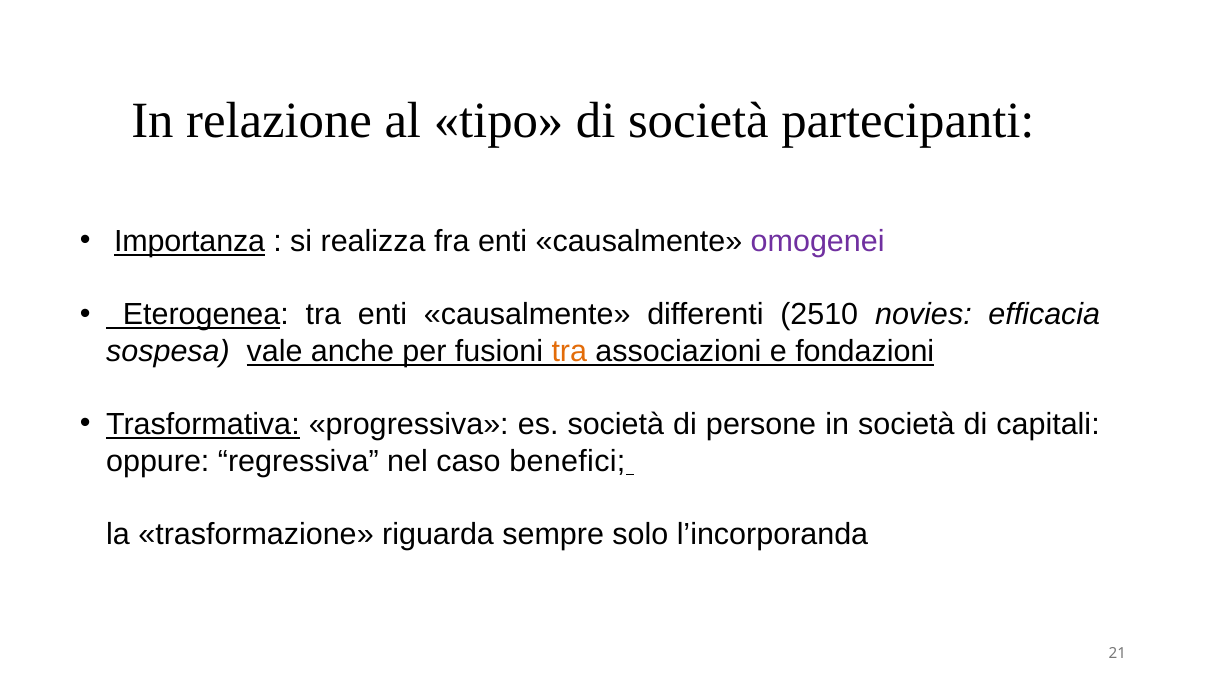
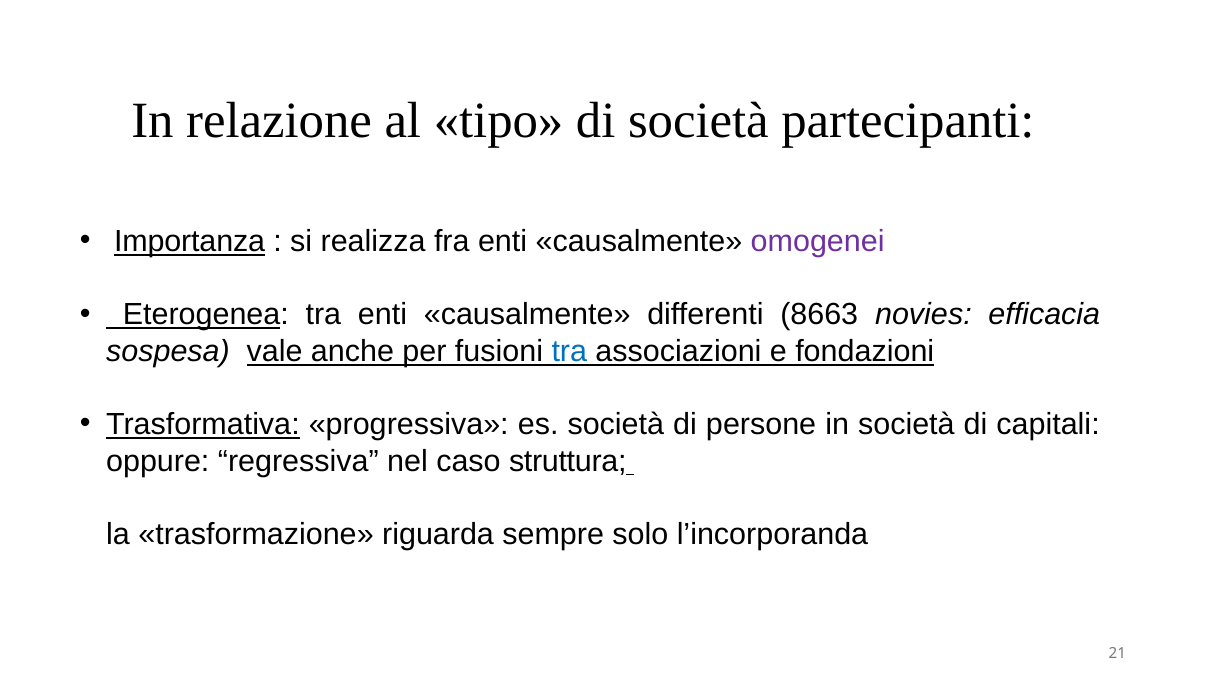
2510: 2510 -> 8663
tra at (569, 351) colour: orange -> blue
benefici: benefici -> struttura
